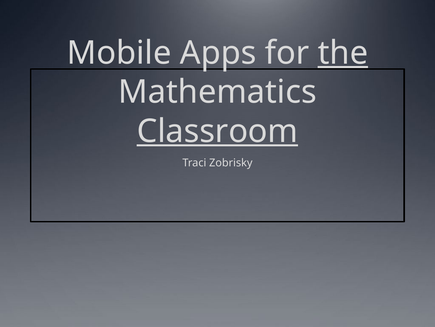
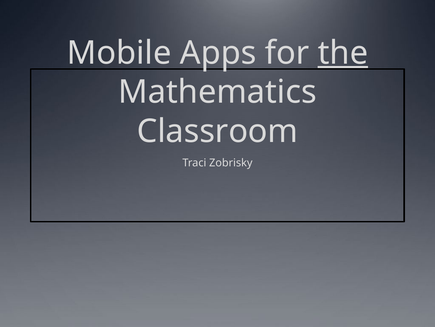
Classroom underline: present -> none
